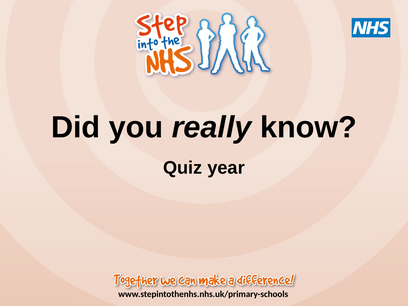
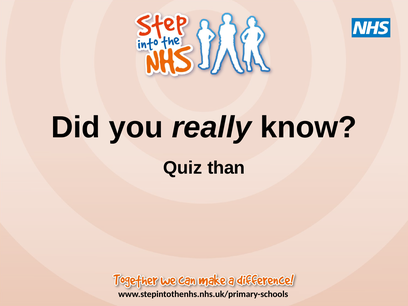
year: year -> than
